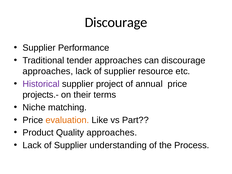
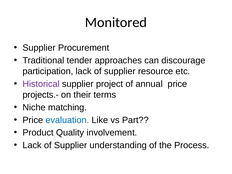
Discourage at (116, 22): Discourage -> Monitored
Performance: Performance -> Procurement
approaches at (48, 71): approaches -> participation
evaluation colour: orange -> blue
Quality approaches: approaches -> involvement
